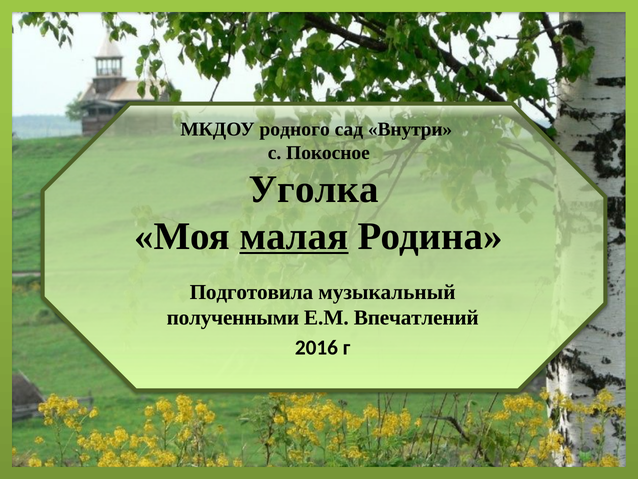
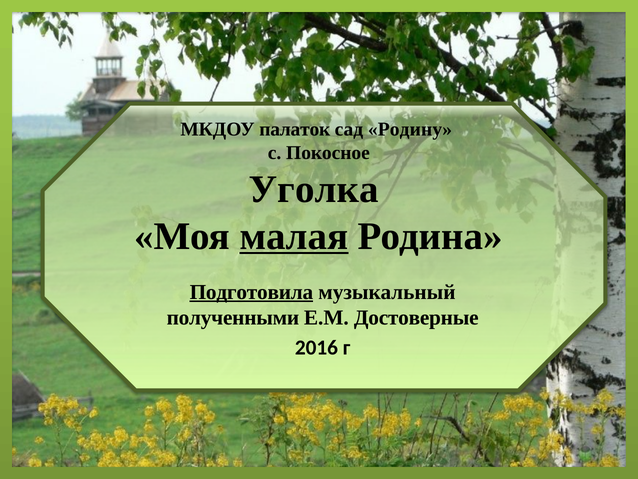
родного: родного -> палаток
Внутри: Внутри -> Родину
Подготовила underline: none -> present
Впечатлений: Впечатлений -> Достоверные
